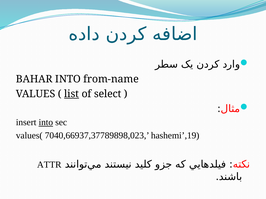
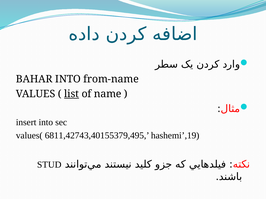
select: select -> name
into at (46, 123) underline: present -> none
7040,66937,37789898,023: 7040,66937,37789898,023 -> 6811,42743,40155379,495
ATTR: ATTR -> STUD
